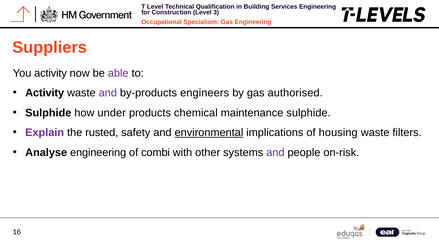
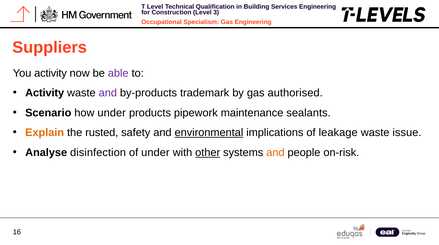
engineers: engineers -> trademark
Sulphide at (48, 113): Sulphide -> Scenario
chemical: chemical -> pipework
maintenance sulphide: sulphide -> sealants
Explain colour: purple -> orange
housing: housing -> leakage
filters: filters -> issue
Analyse engineering: engineering -> disinfection
of combi: combi -> under
other underline: none -> present
and at (275, 153) colour: purple -> orange
